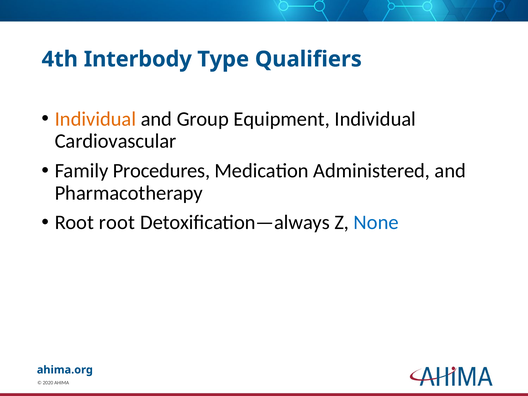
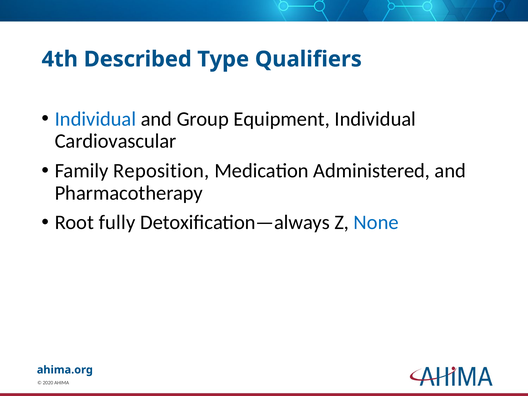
Interbody: Interbody -> Described
Individual at (95, 119) colour: orange -> blue
Procedures: Procedures -> Reposition
Root root: root -> fully
